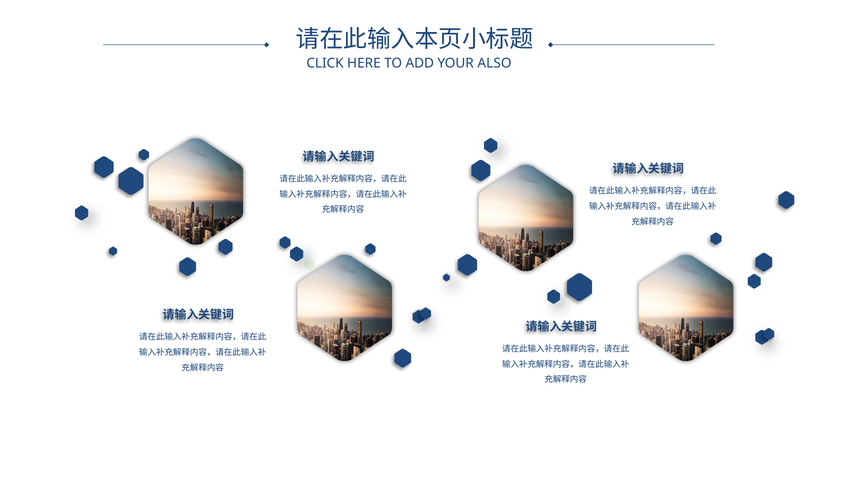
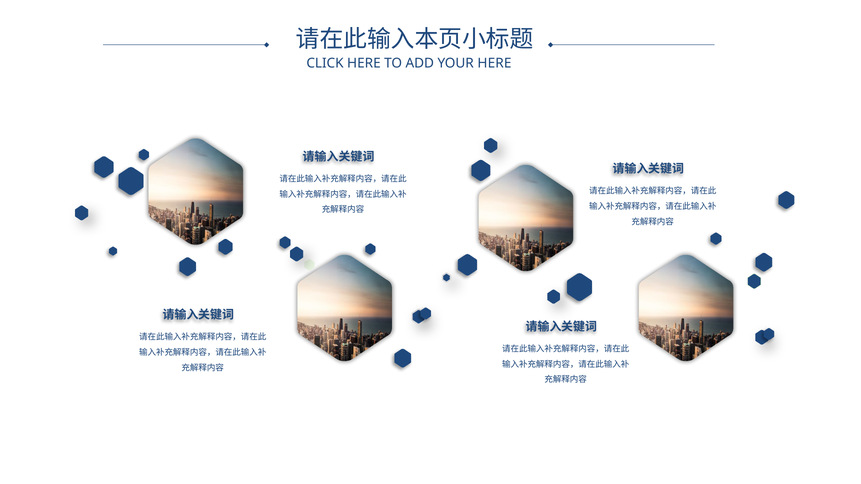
YOUR ALSO: ALSO -> HERE
